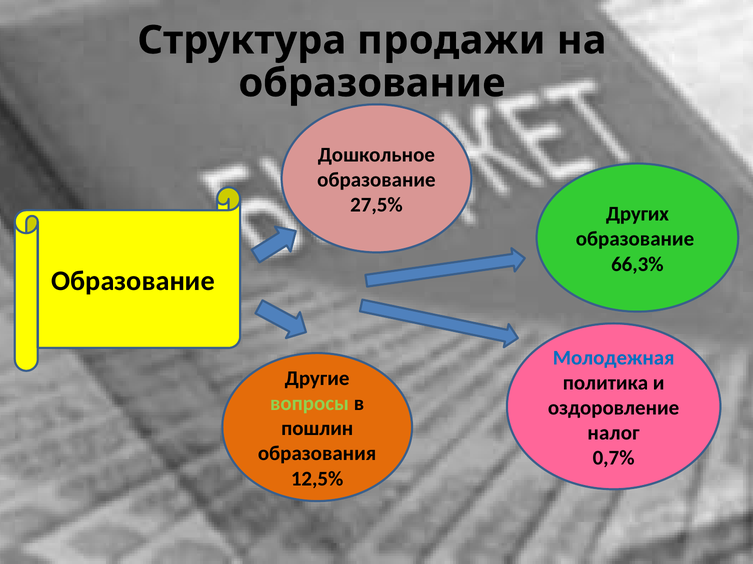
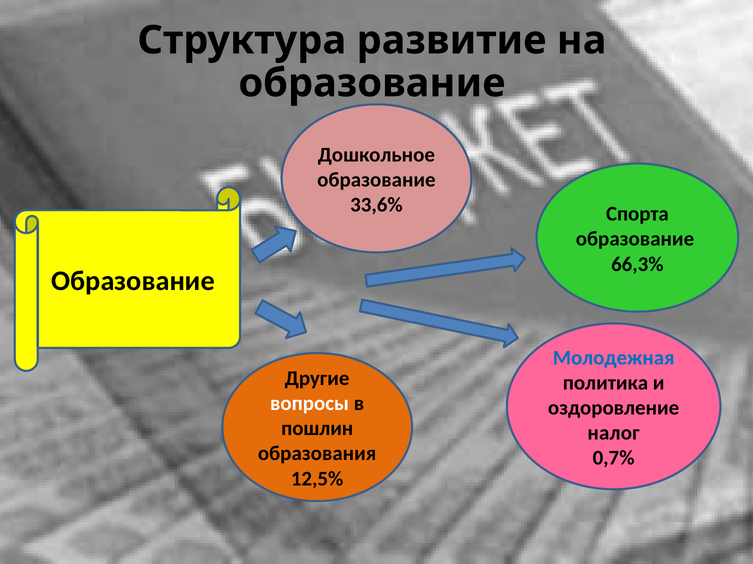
продажи: продажи -> развитие
27,5%: 27,5% -> 33,6%
Других: Других -> Спорта
вопросы colour: light green -> white
